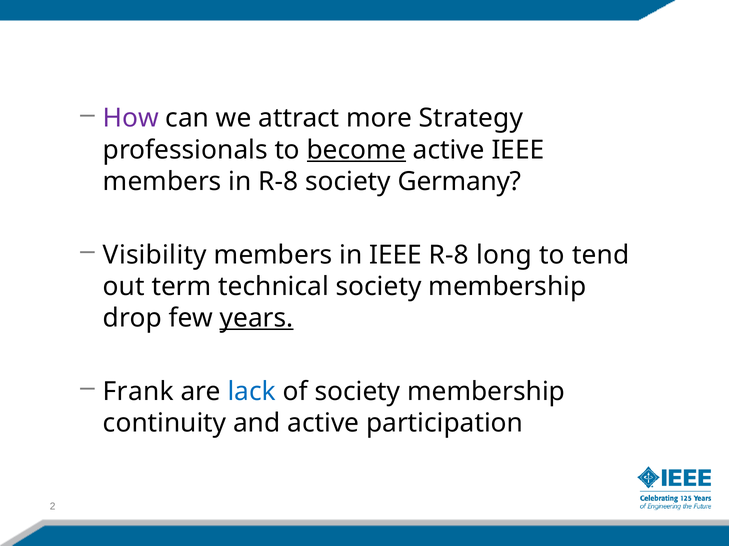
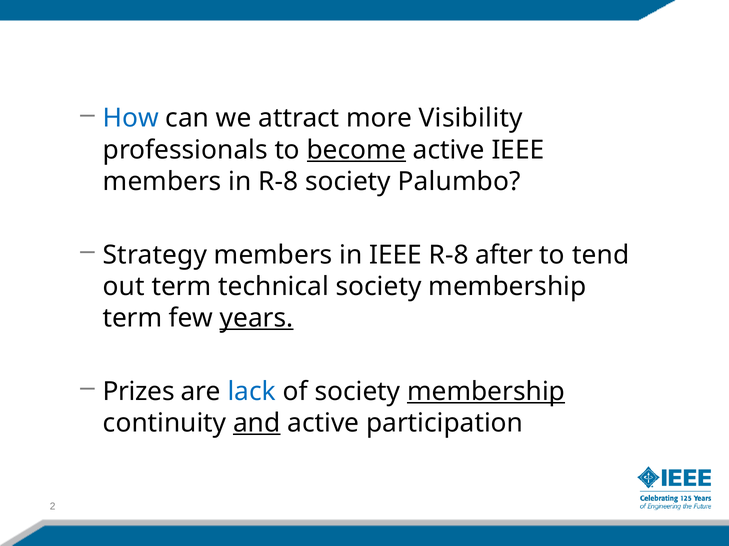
How colour: purple -> blue
Strategy: Strategy -> Visibility
Germany: Germany -> Palumbo
Visibility: Visibility -> Strategy
long: long -> after
drop at (133, 318): drop -> term
Frank: Frank -> Prizes
membership at (486, 392) underline: none -> present
and underline: none -> present
